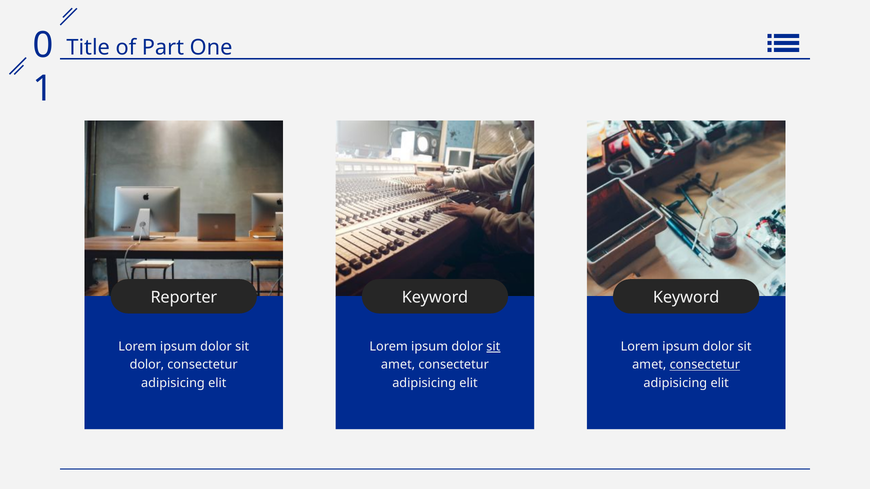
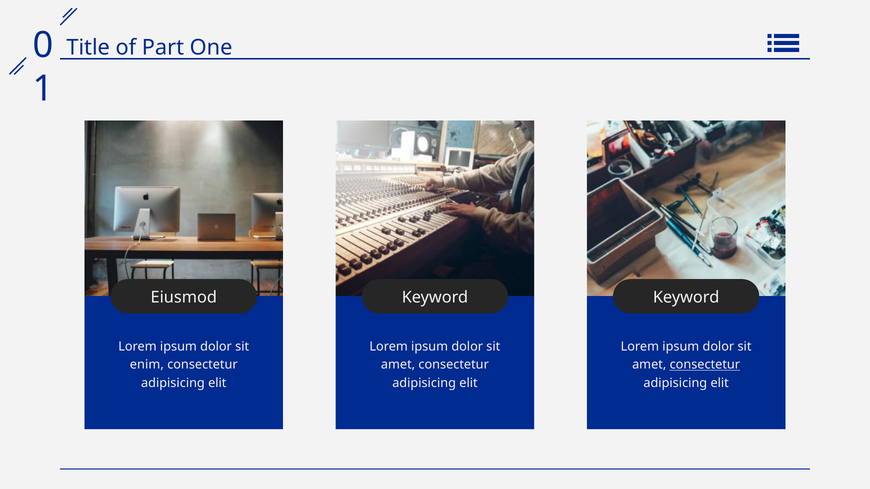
Reporter: Reporter -> Eiusmod
sit at (493, 347) underline: present -> none
dolor at (147, 365): dolor -> enim
